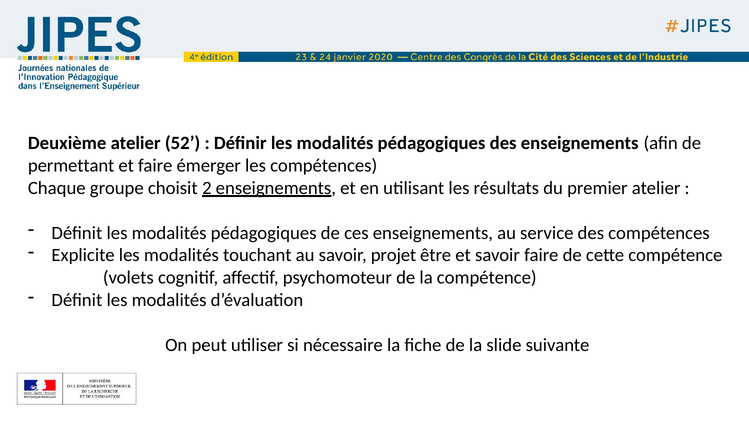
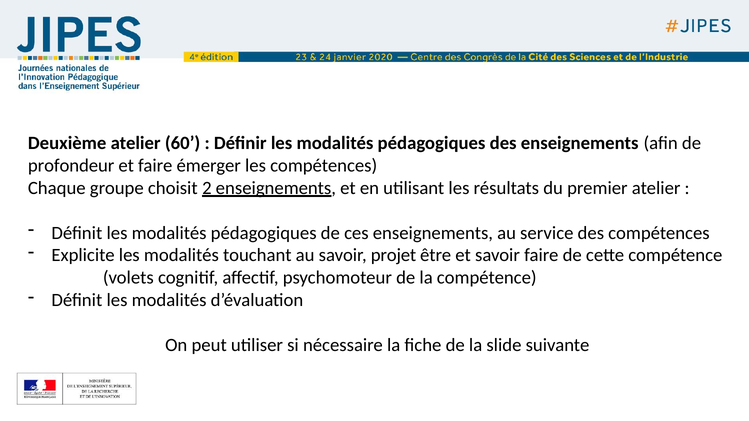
52: 52 -> 60
permettant: permettant -> profondeur
